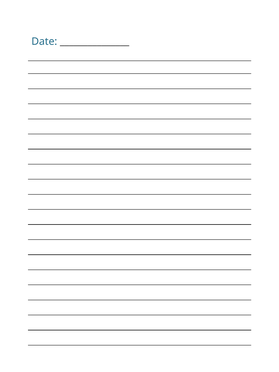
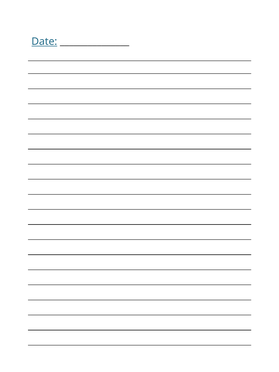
Date underline: none -> present
